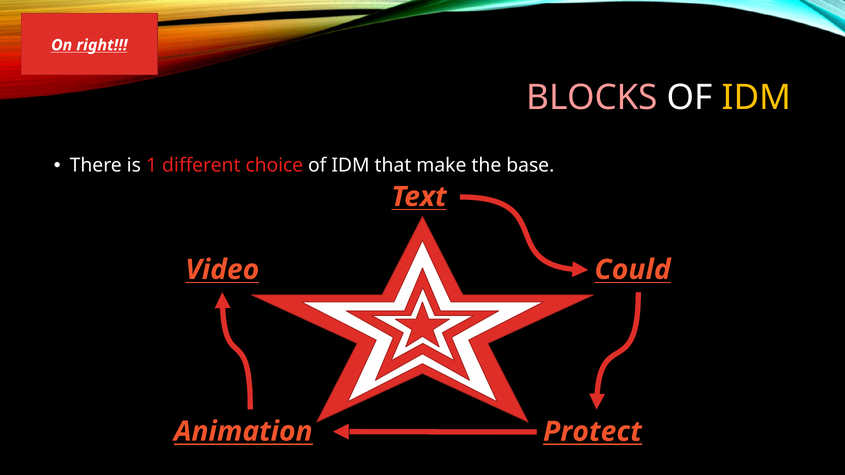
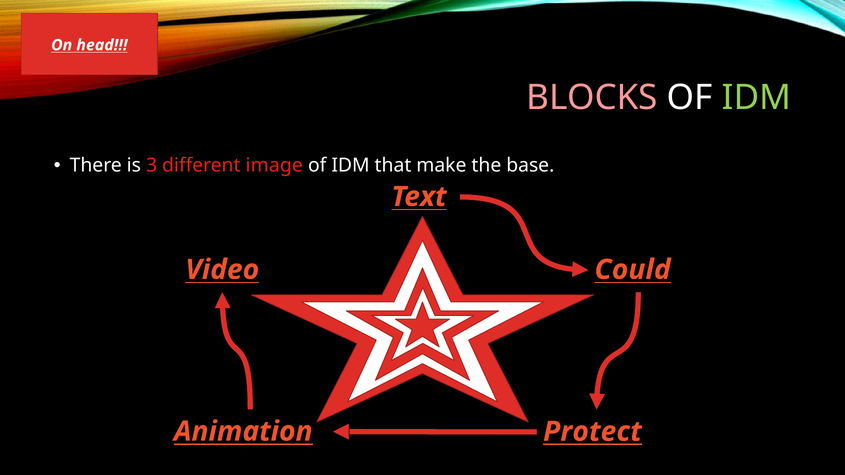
right: right -> head
IDM at (756, 98) colour: yellow -> light green
1: 1 -> 3
choice: choice -> image
